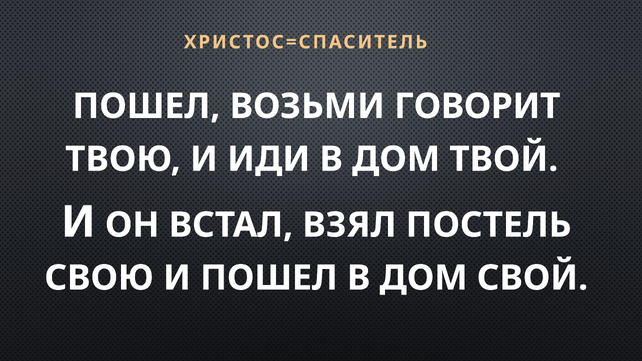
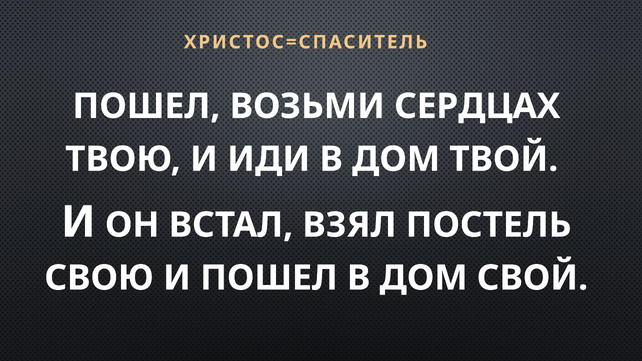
ГОВОРИТ: ГОВОРИТ -> СЕРДЦАХ
